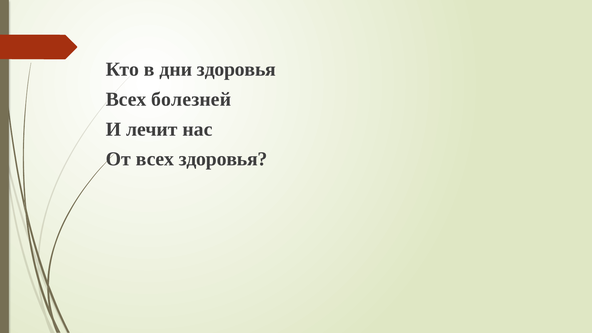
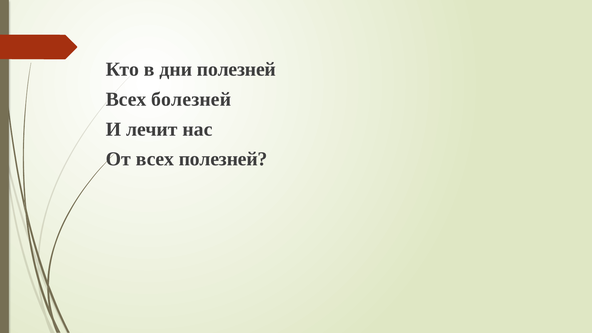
дни здоровья: здоровья -> полезней
всех здоровья: здоровья -> полезней
